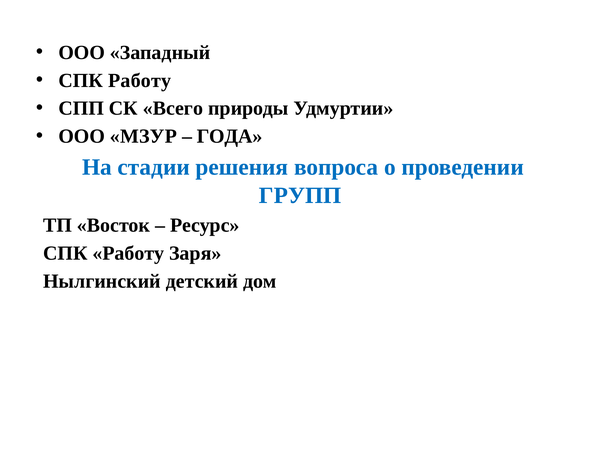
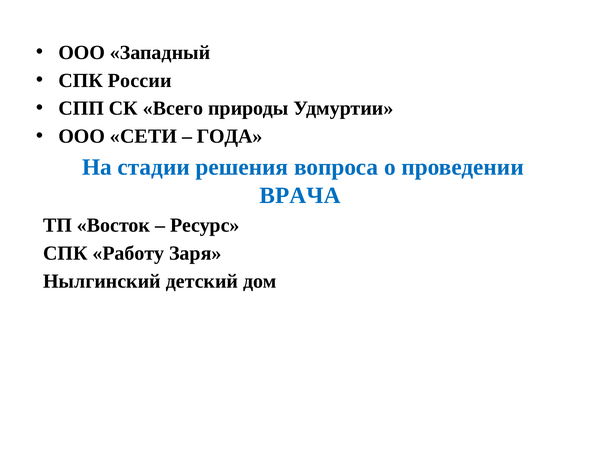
Работу at (140, 80): Работу -> России
МЗУР: МЗУР -> СЕТИ
ГРУПП: ГРУПП -> ВРАЧА
